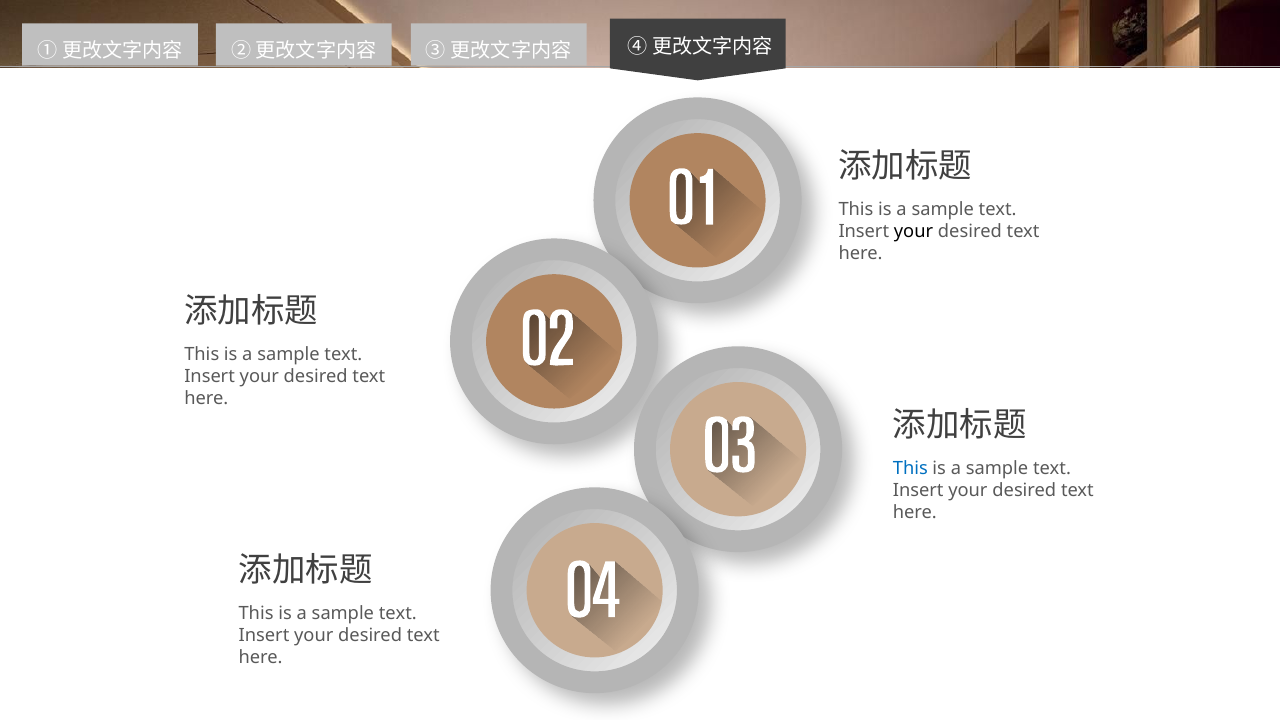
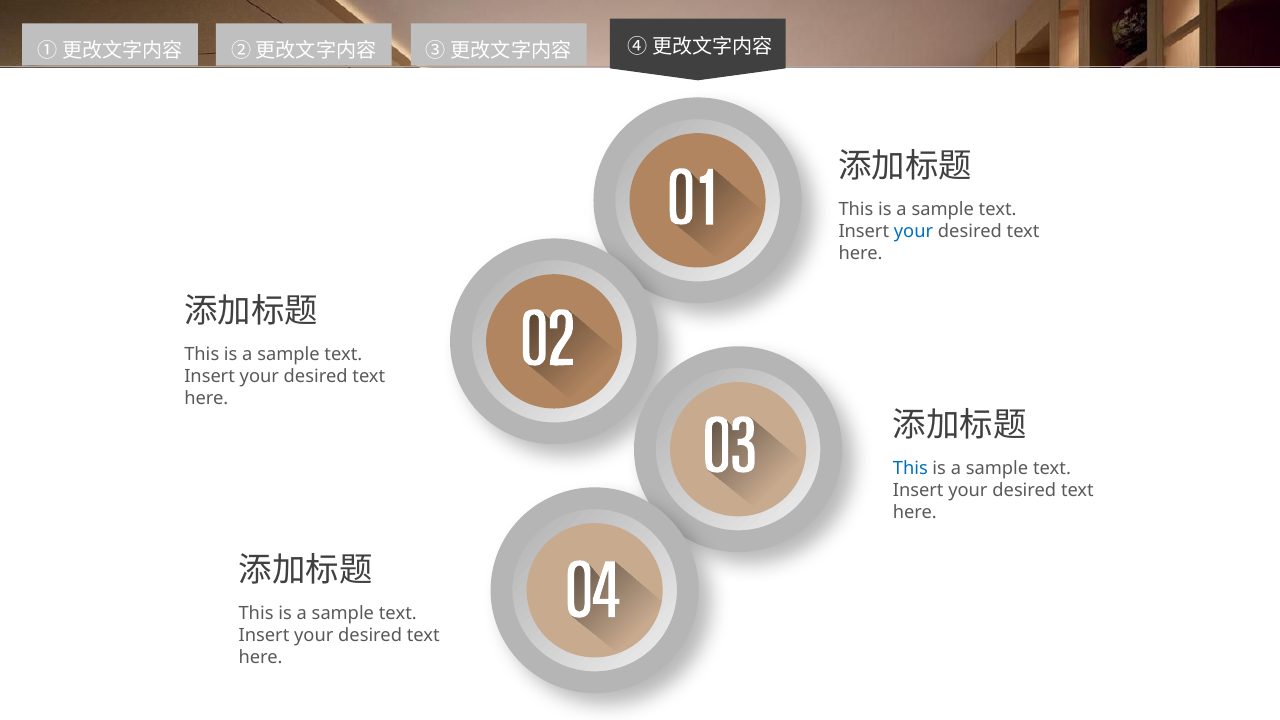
your at (914, 231) colour: black -> blue
